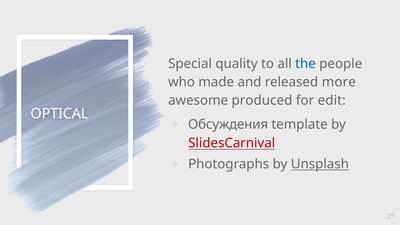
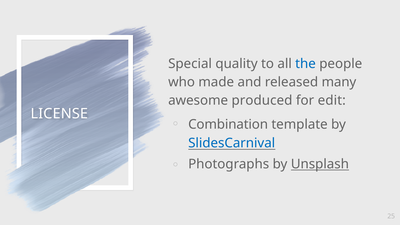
more: more -> many
OPTICAL: OPTICAL -> LICENSE
Обсуждения: Обсуждения -> Combination
SlidesCarnival colour: red -> blue
